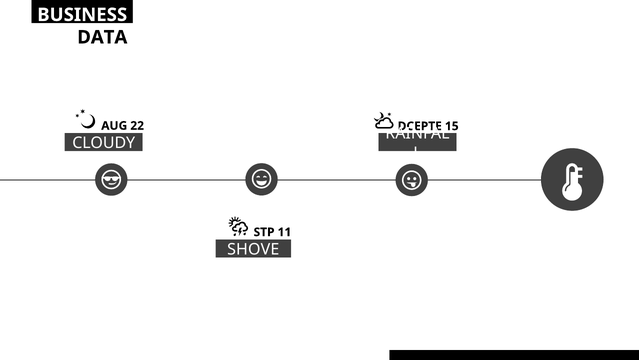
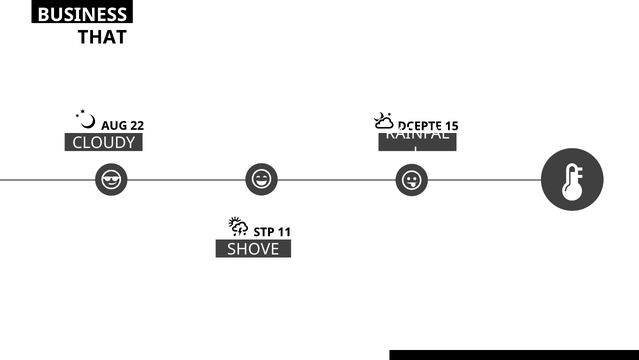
DATA: DATA -> THAT
